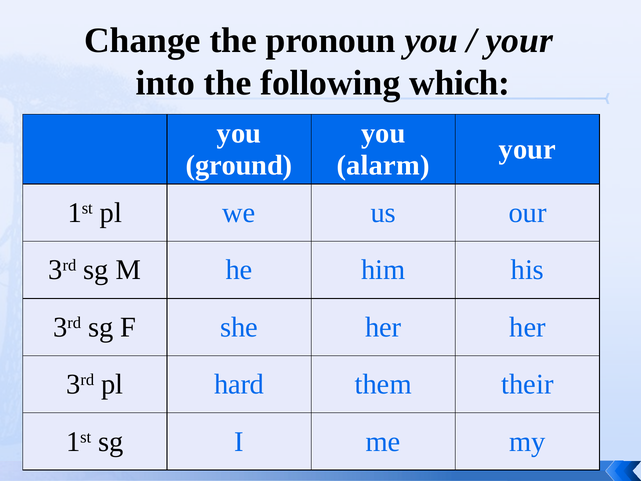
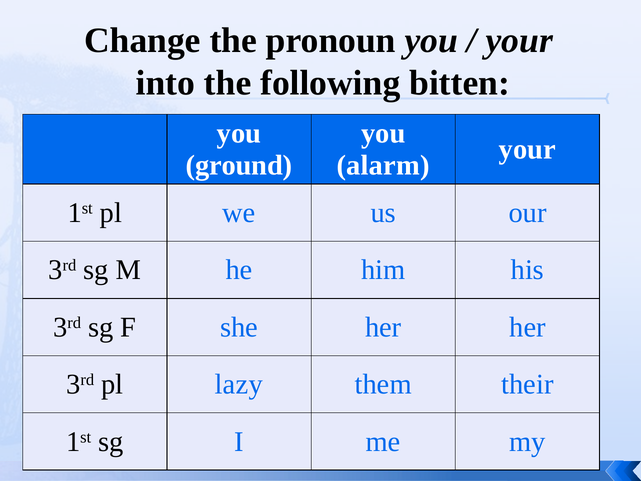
which: which -> bitten
hard: hard -> lazy
